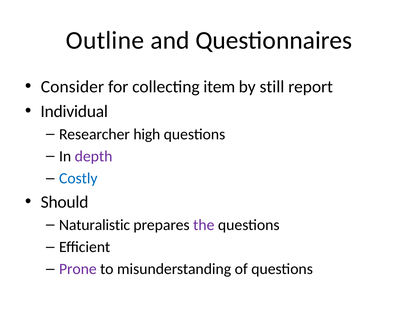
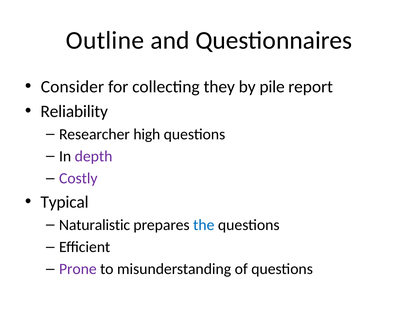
item: item -> they
still: still -> pile
Individual: Individual -> Reliability
Costly colour: blue -> purple
Should: Should -> Typical
the colour: purple -> blue
